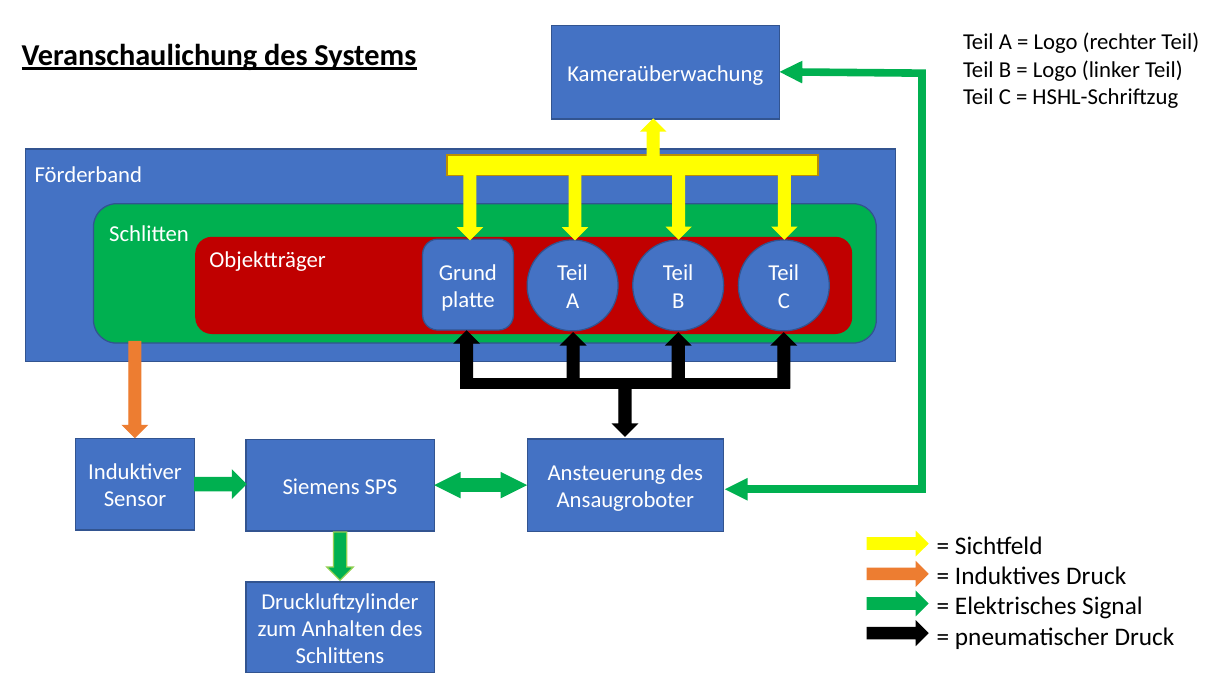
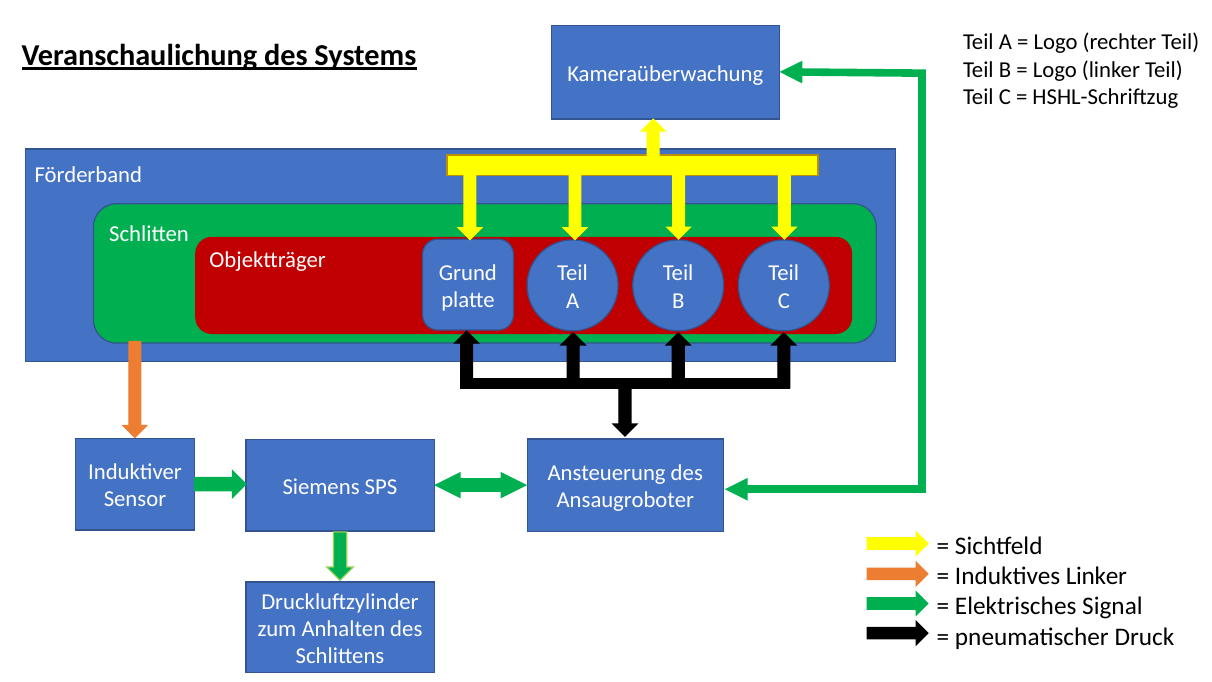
Induktives Druck: Druck -> Linker
